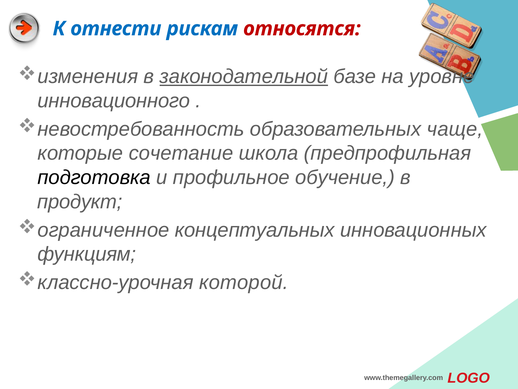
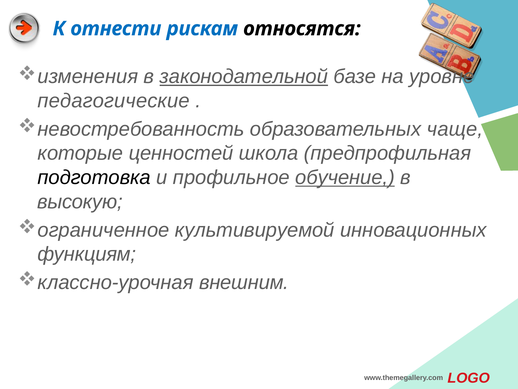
относятся colour: red -> black
инновационного: инновационного -> педагогические
сочетание: сочетание -> ценностей
обучение underline: none -> present
продукт: продукт -> высокую
концептуальных: концептуальных -> культивируемой
которой: которой -> внешним
